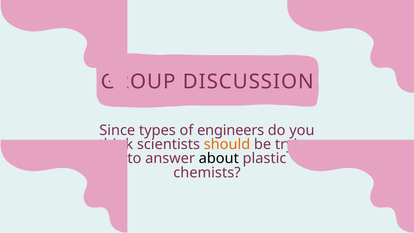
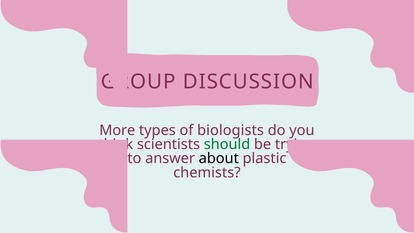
Since: Since -> More
engineers: engineers -> biologists
should colour: orange -> green
